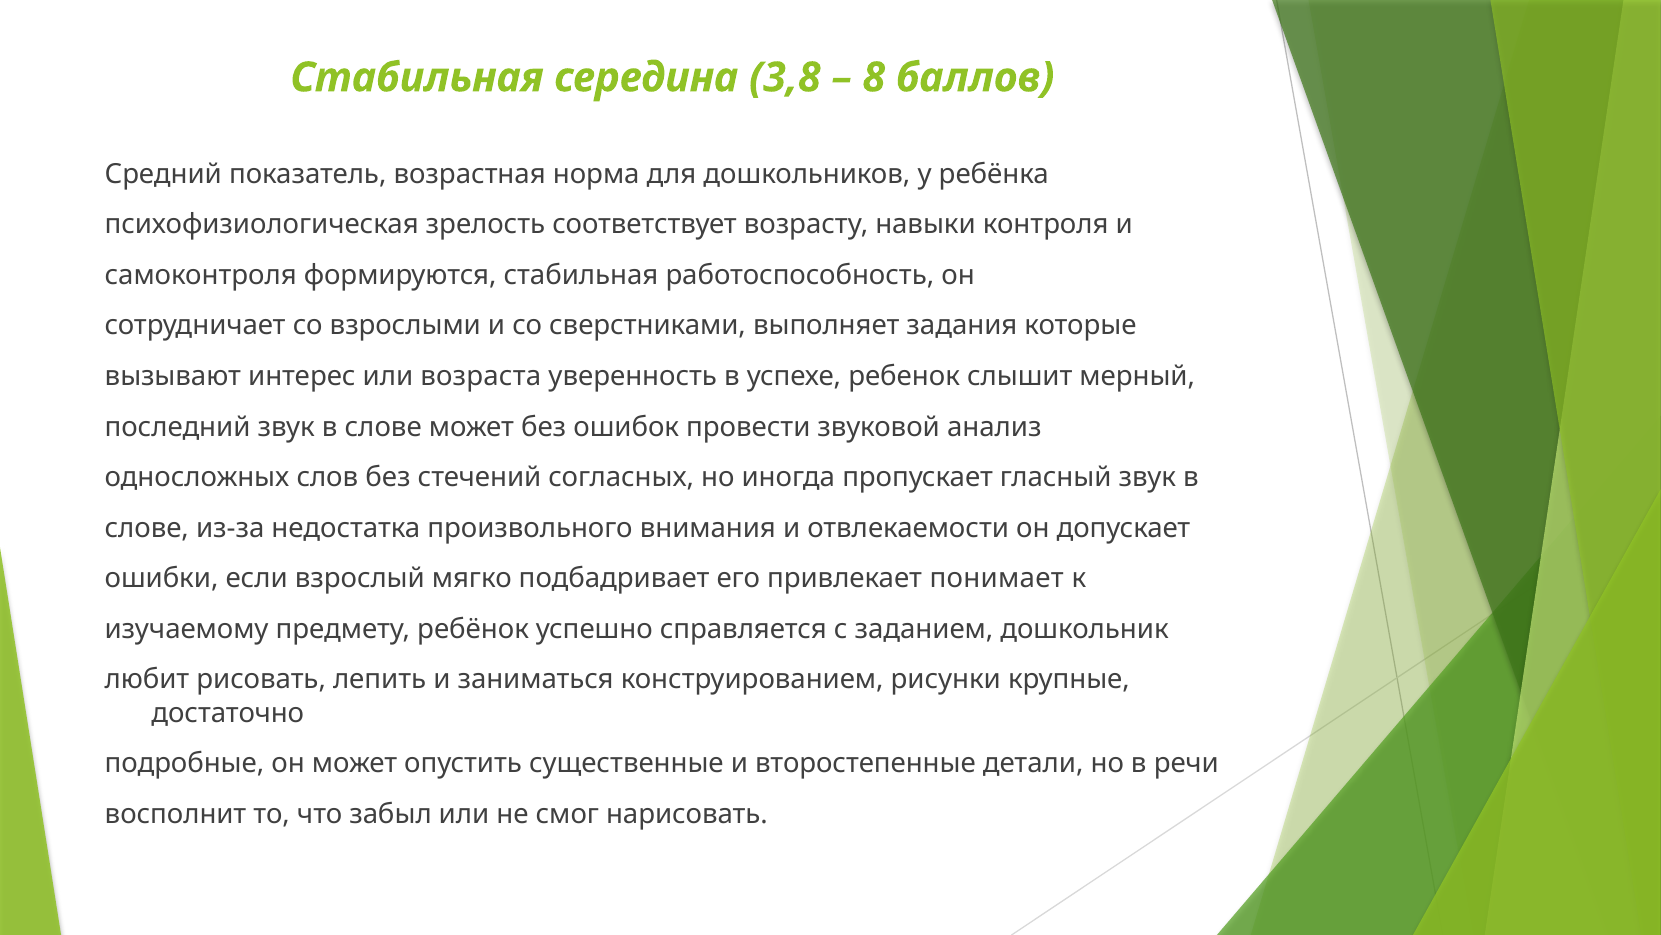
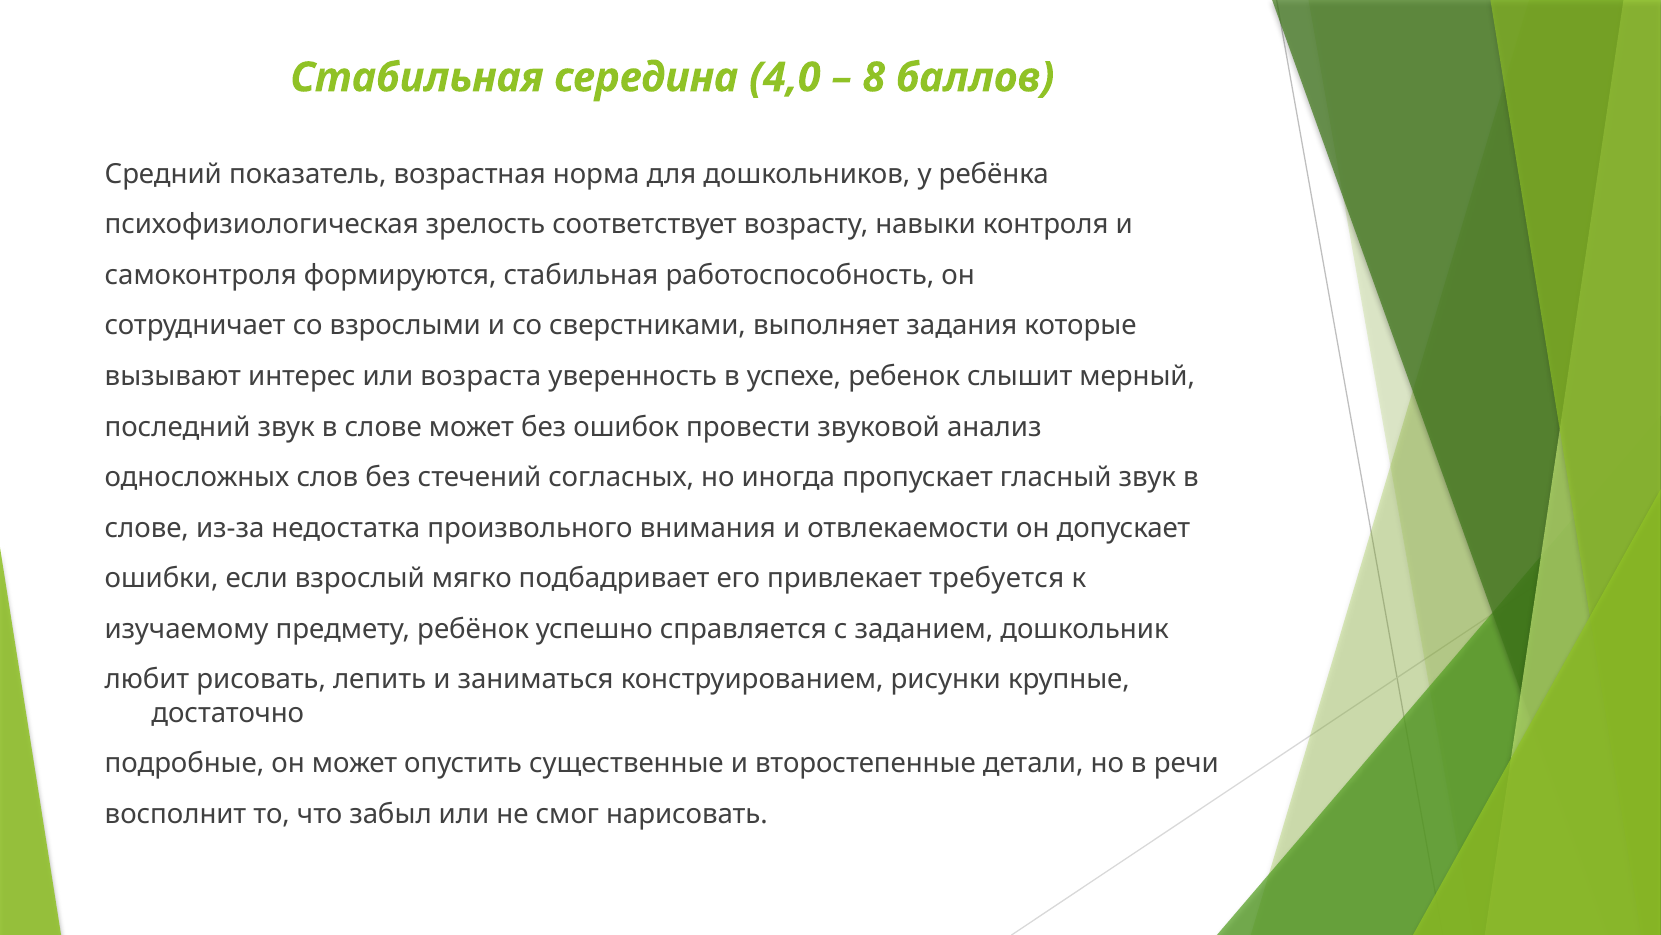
3,8: 3,8 -> 4,0
понимает: понимает -> требуется
